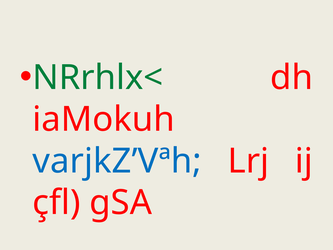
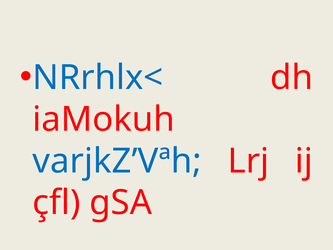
NRrhlx< colour: green -> blue
